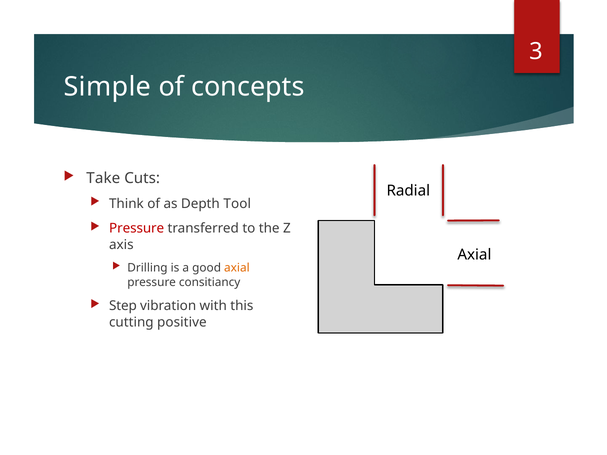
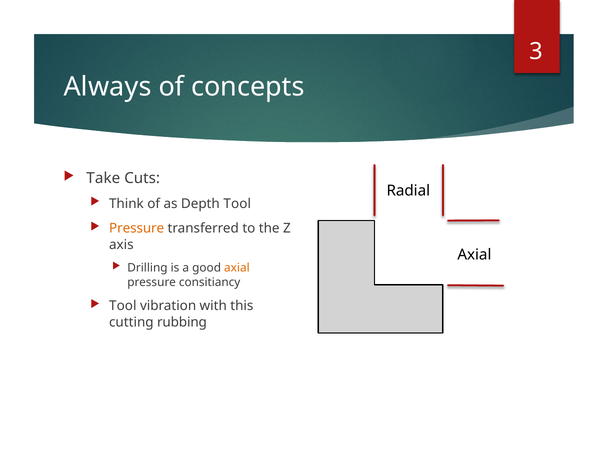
Simple: Simple -> Always
Pressure at (137, 229) colour: red -> orange
Step at (123, 306): Step -> Tool
positive: positive -> rubbing
